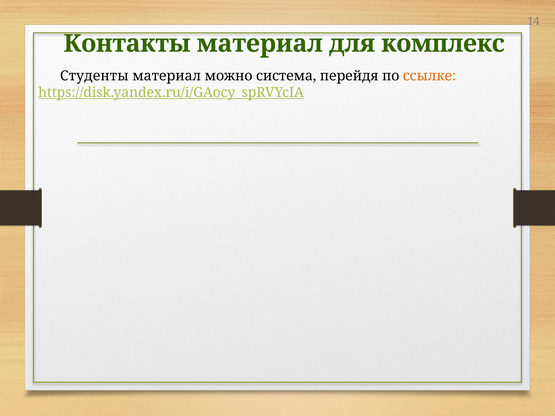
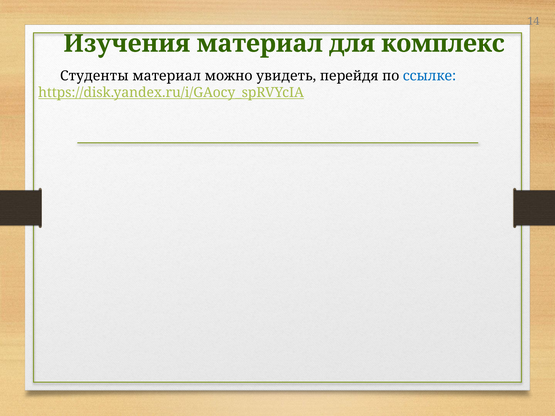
Контакты: Контакты -> Изучения
система: система -> увидеть
ссылке colour: orange -> blue
